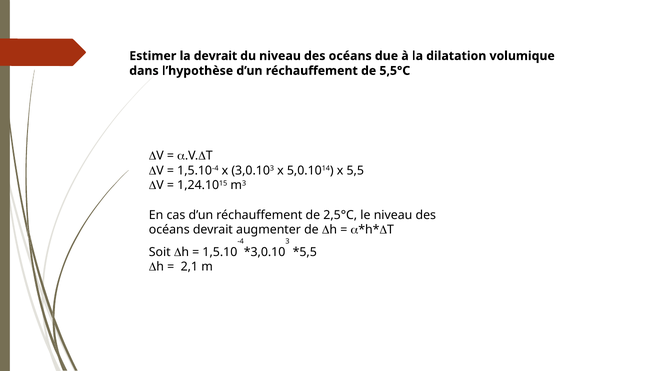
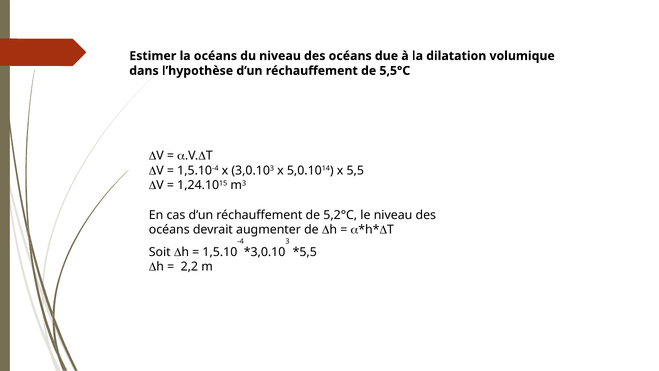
la devrait: devrait -> océans
2,5°C: 2,5°C -> 5,2°C
2,1: 2,1 -> 2,2
